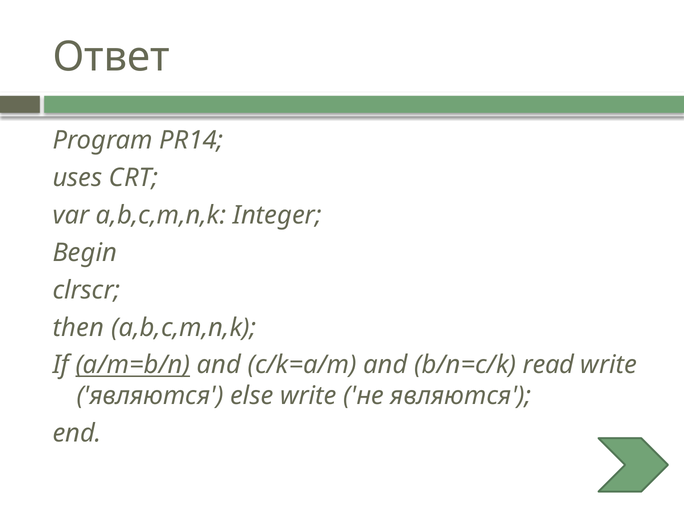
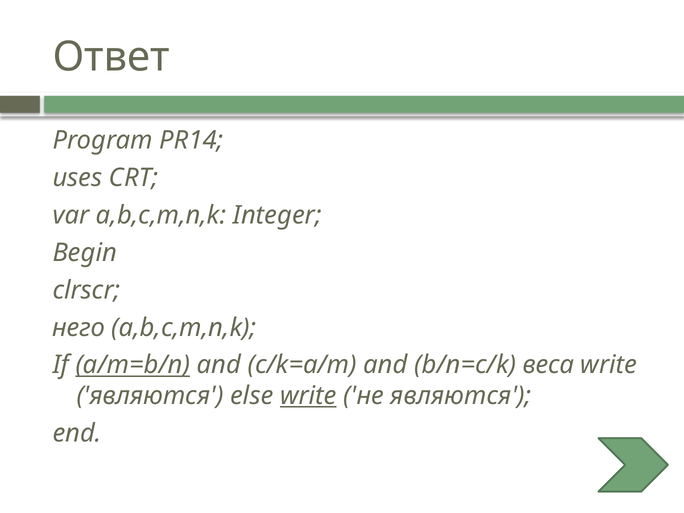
then: then -> него
read: read -> веса
write at (308, 396) underline: none -> present
